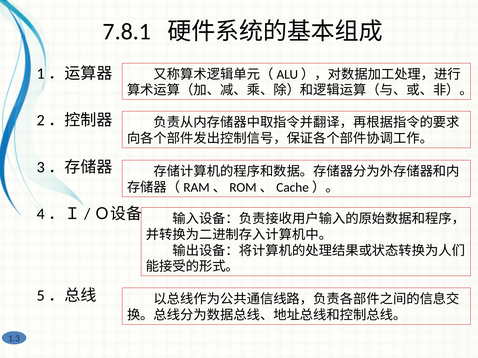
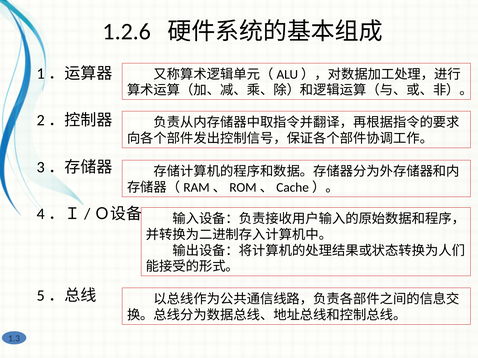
7.8.1: 7.8.1 -> 1.2.6
